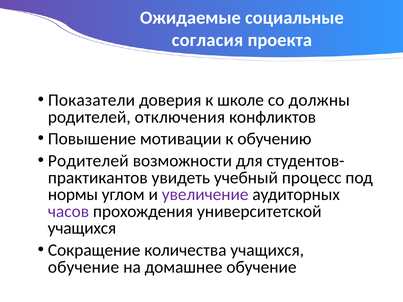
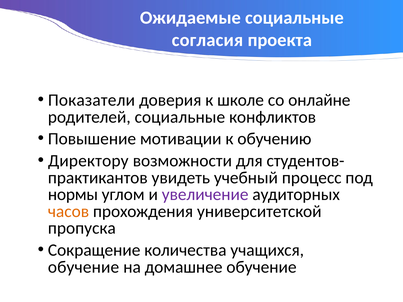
должны: должны -> онлайне
родителей отключения: отключения -> социальные
Родителей at (88, 161): Родителей -> Директору
часов colour: purple -> orange
учащихся at (82, 228): учащихся -> пропуска
